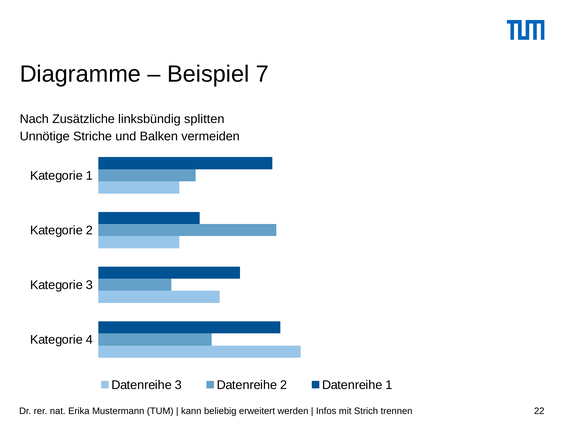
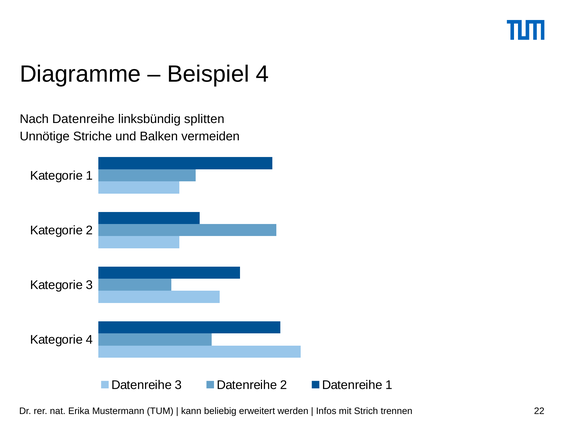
Beispiel 7: 7 -> 4
Nach Zusätzliche: Zusätzliche -> Datenreihe
